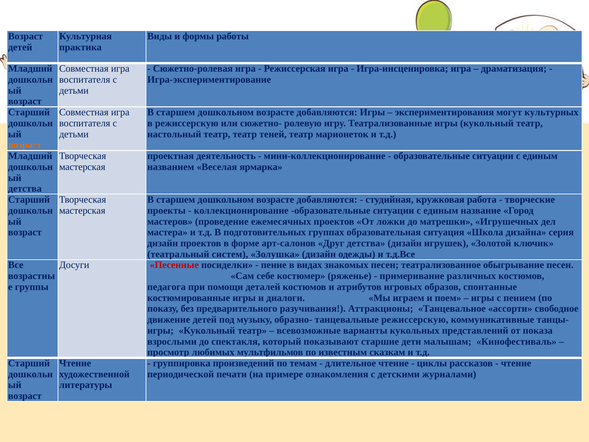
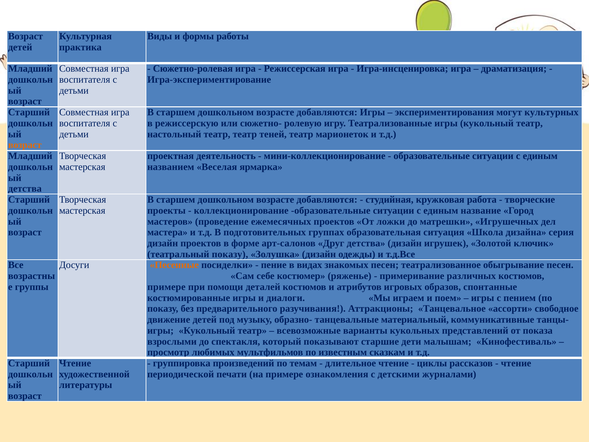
театральный систем: систем -> показу
Песенные colour: red -> orange
педагога at (167, 287): педагога -> примере
танцевальные режиссерскую: режиссерскую -> материальный
